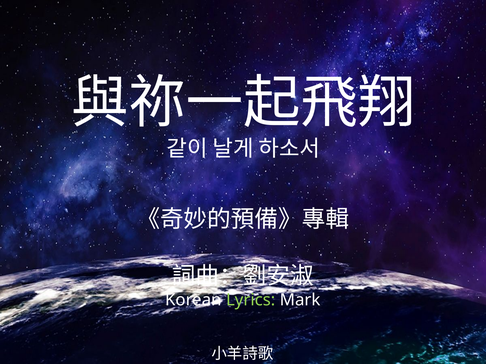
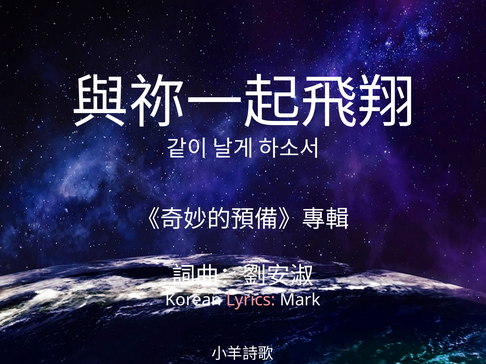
Lyrics colour: light green -> pink
